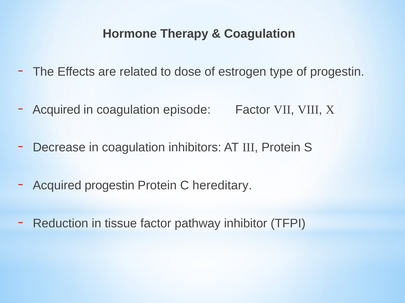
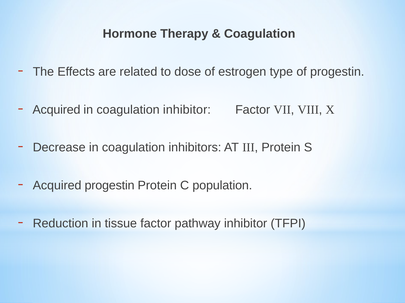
coagulation episode: episode -> inhibitor
hereditary: hereditary -> population
